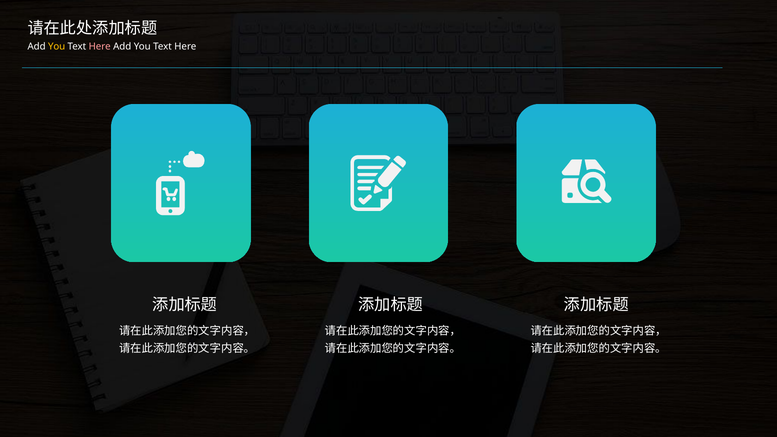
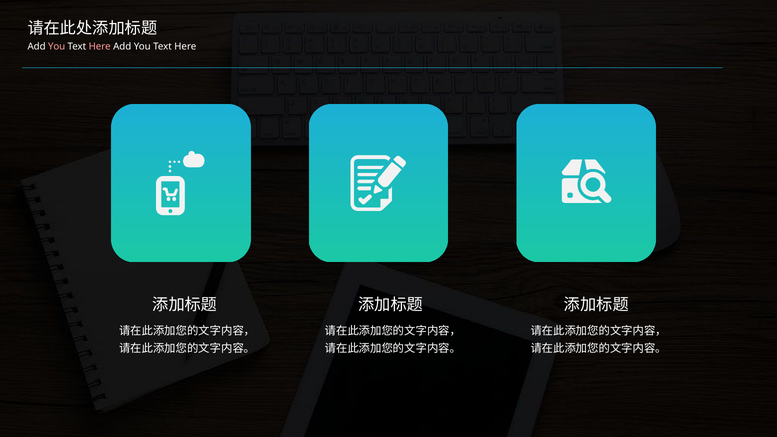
You at (57, 46) colour: yellow -> pink
